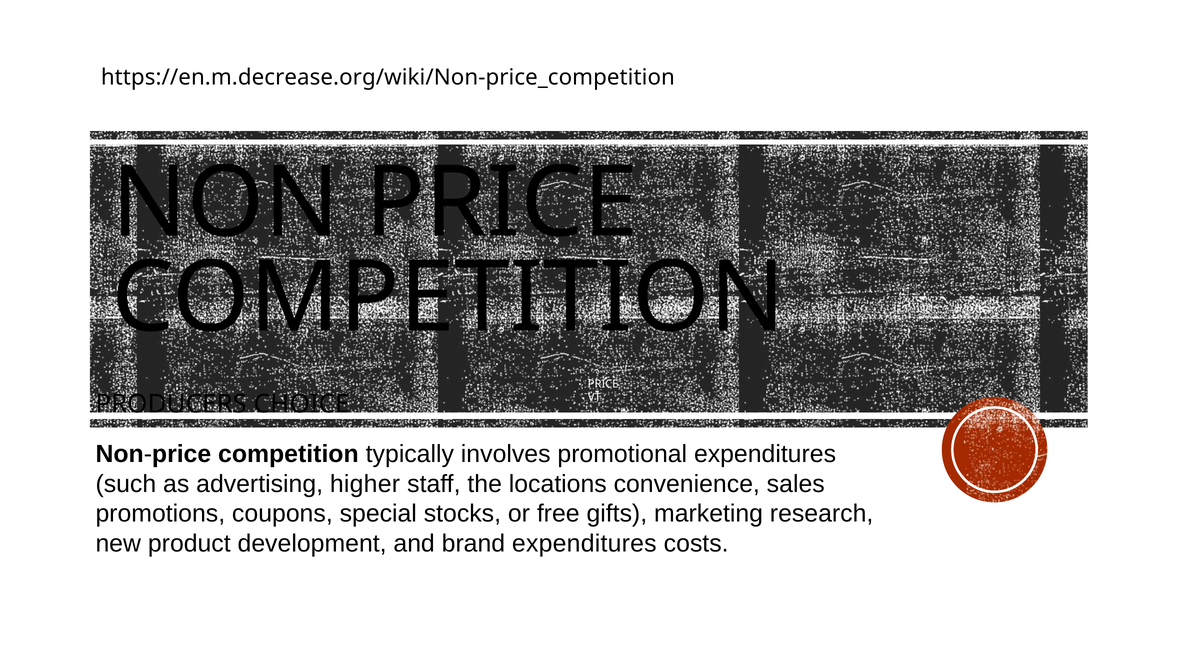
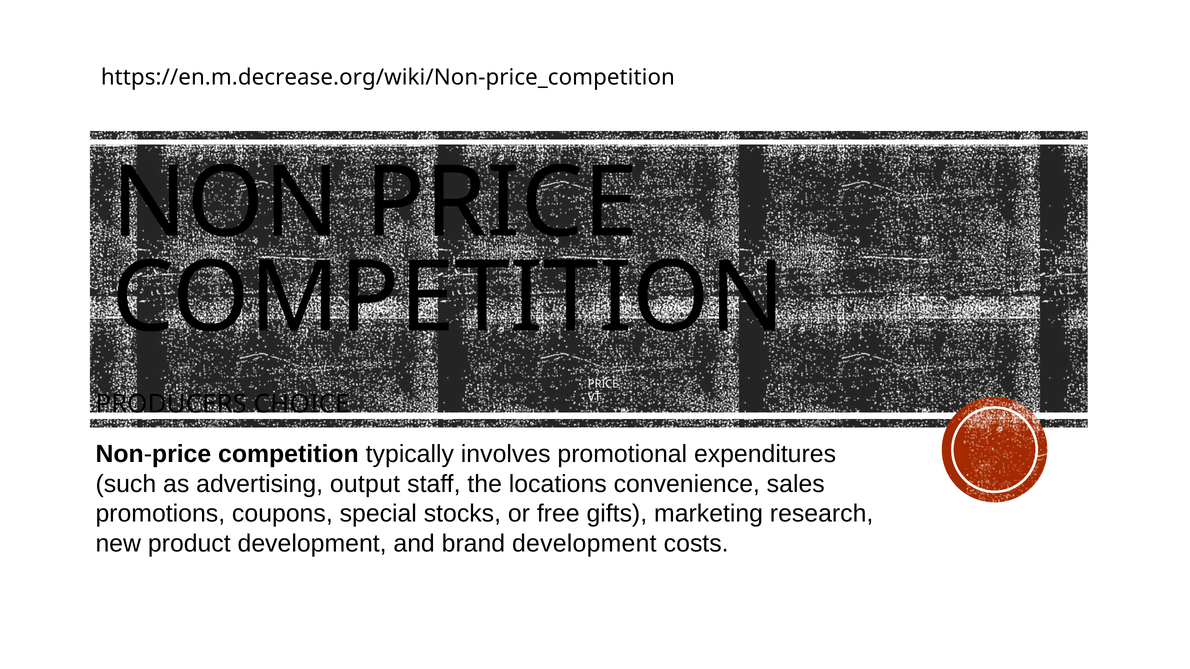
higher: higher -> output
brand expenditures: expenditures -> development
